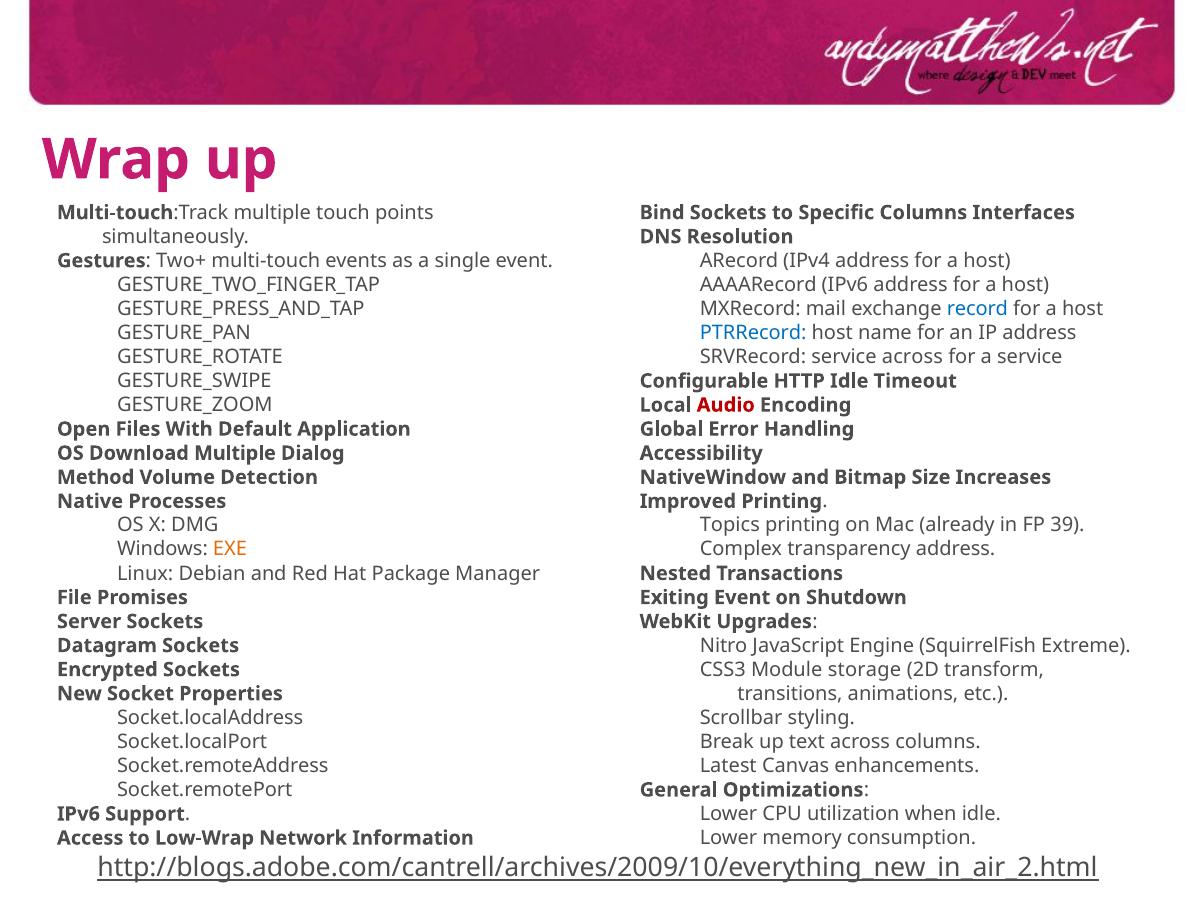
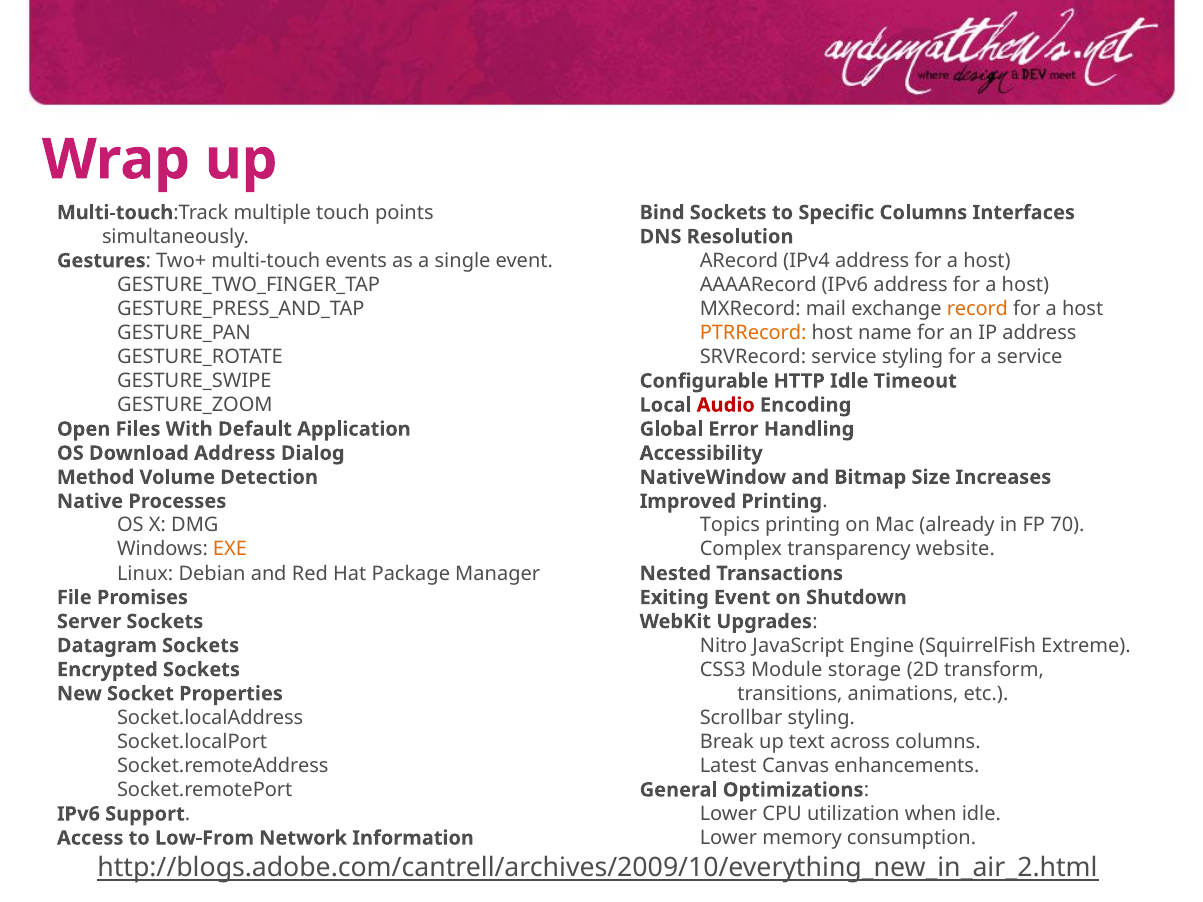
record colour: blue -> orange
PTRRecord colour: blue -> orange
service across: across -> styling
Download Multiple: Multiple -> Address
39: 39 -> 70
transparency address: address -> website
Low-Wrap: Low-Wrap -> Low-From
